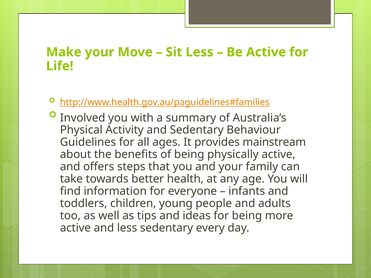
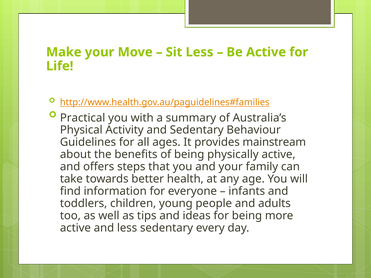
Involved: Involved -> Practical
